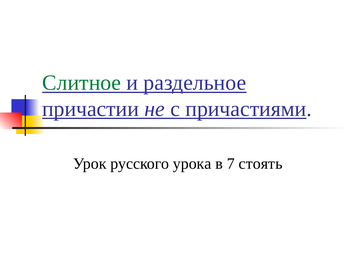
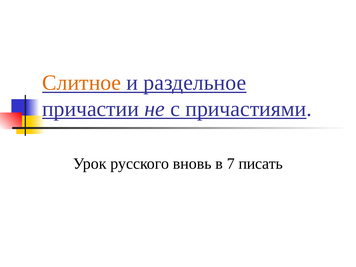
Слитное colour: green -> orange
урока: урока -> вновь
стоять: стоять -> писать
